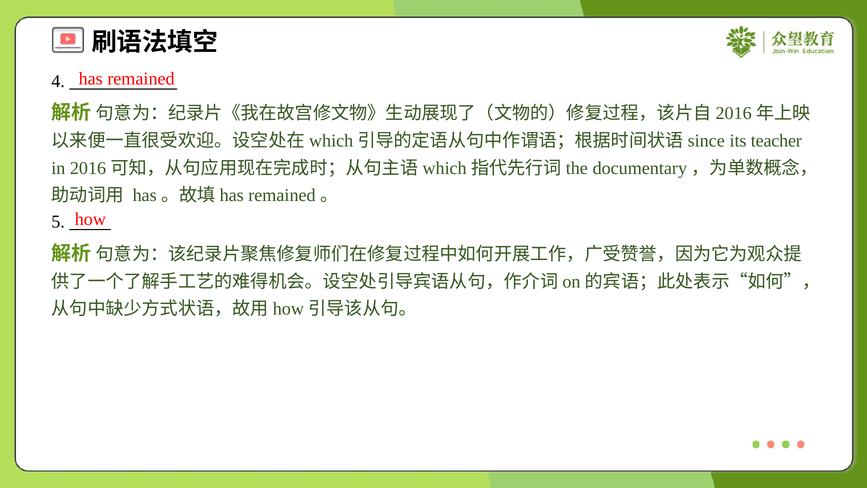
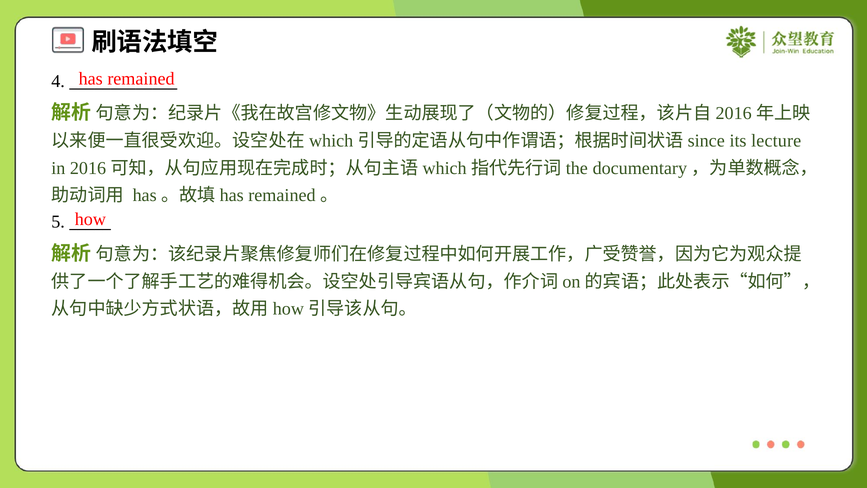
teacher: teacher -> lecture
